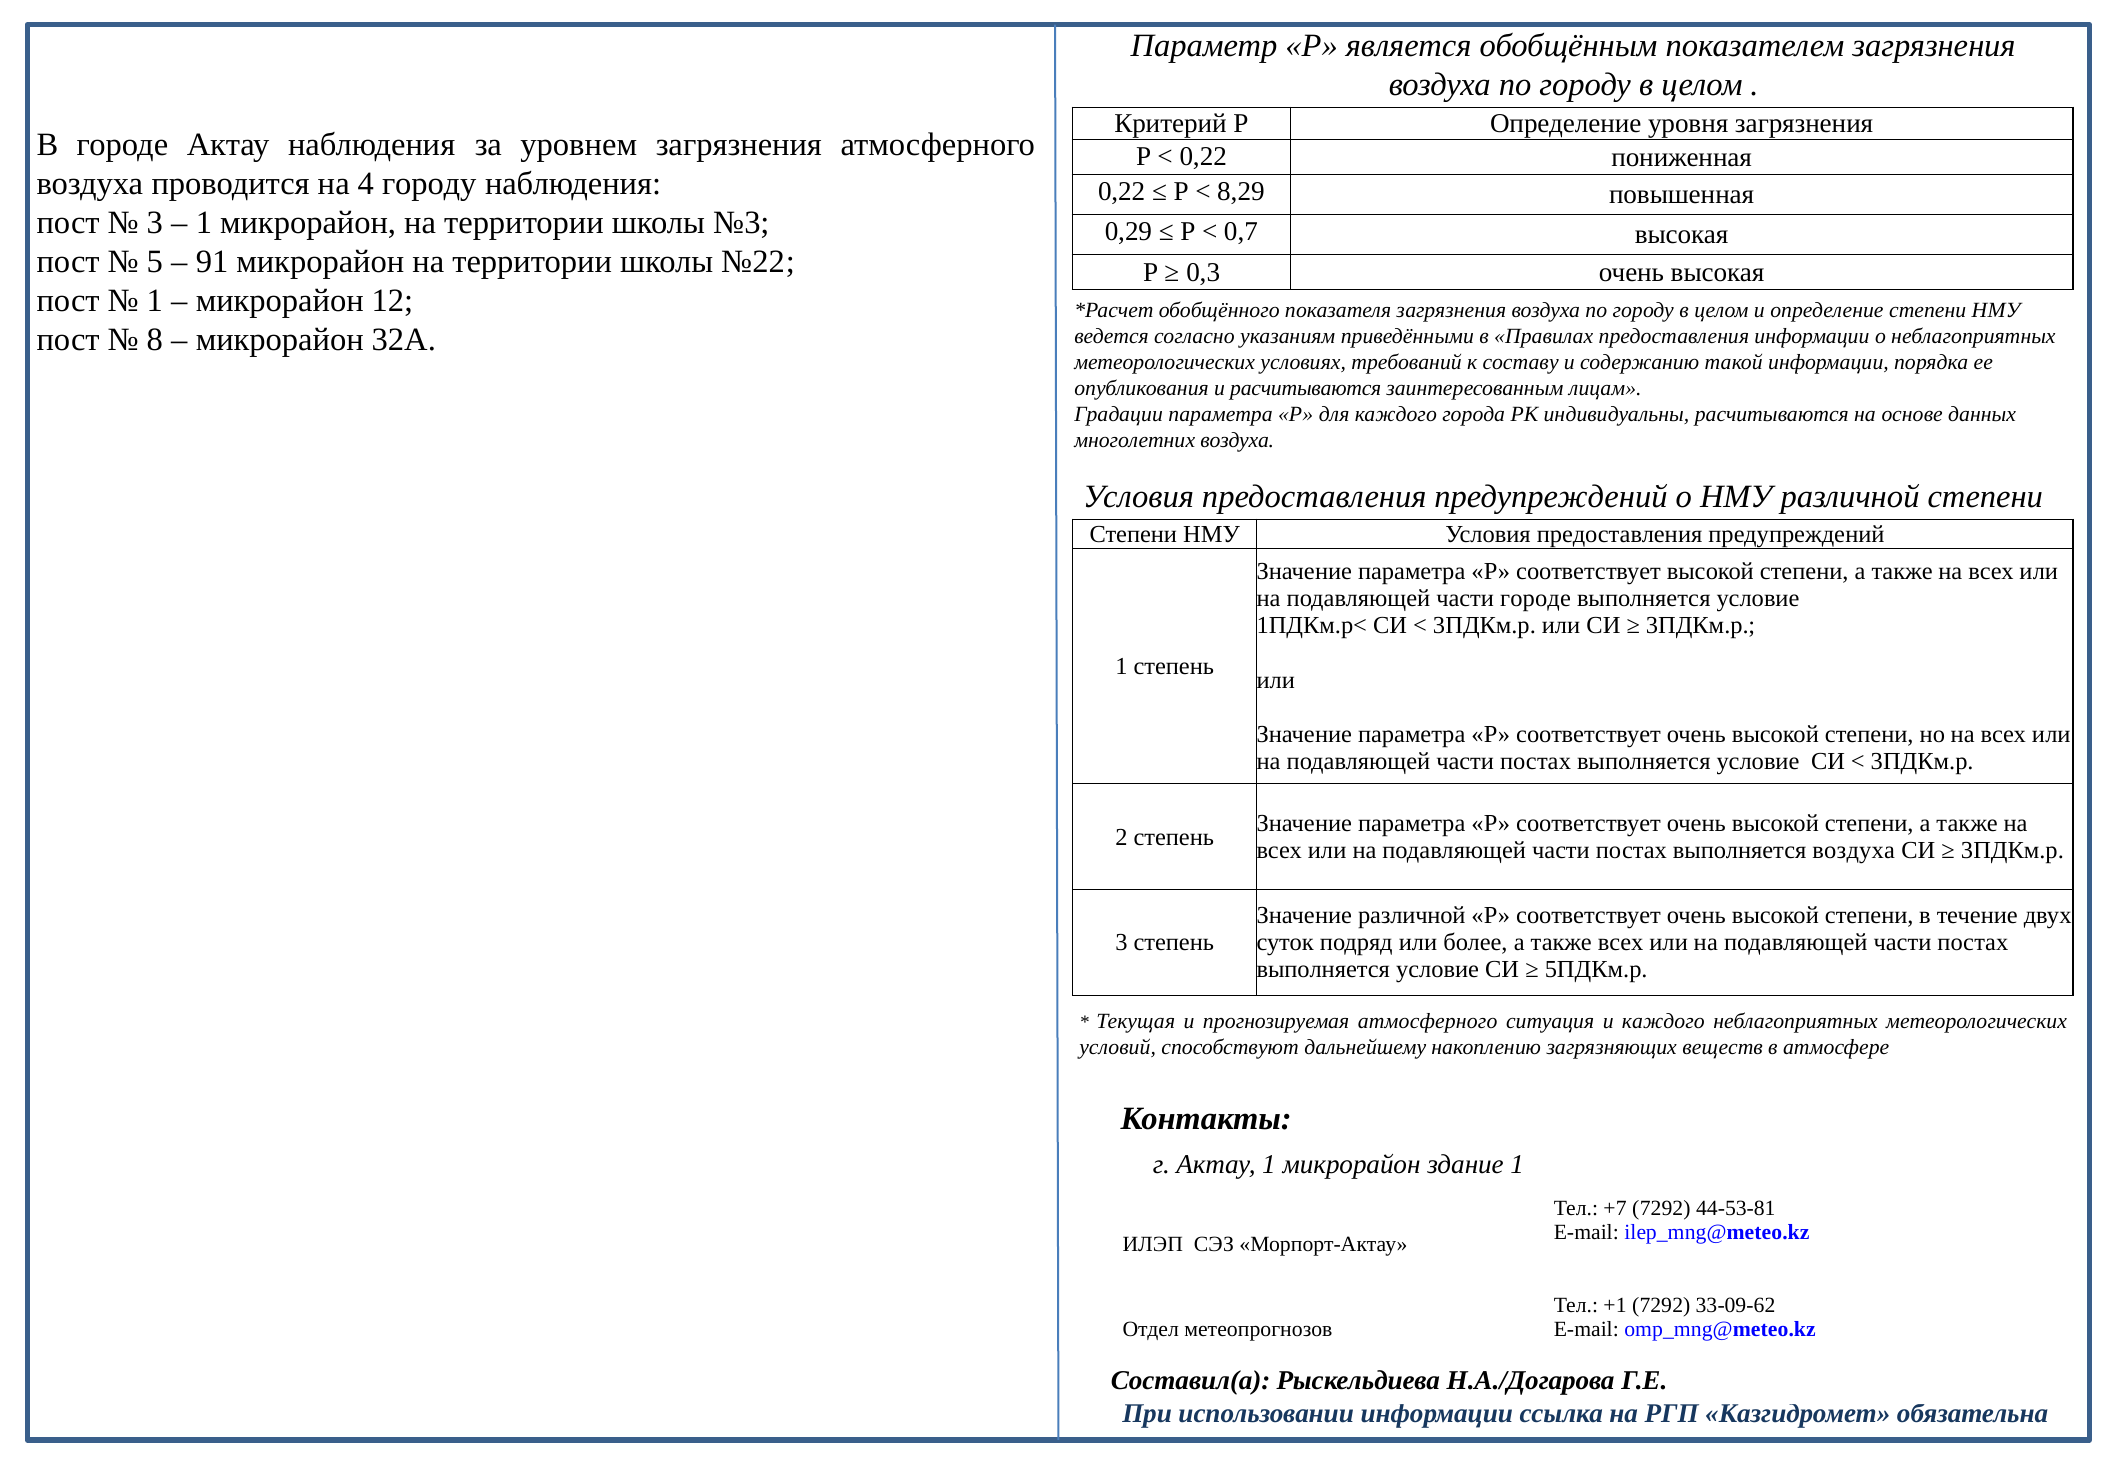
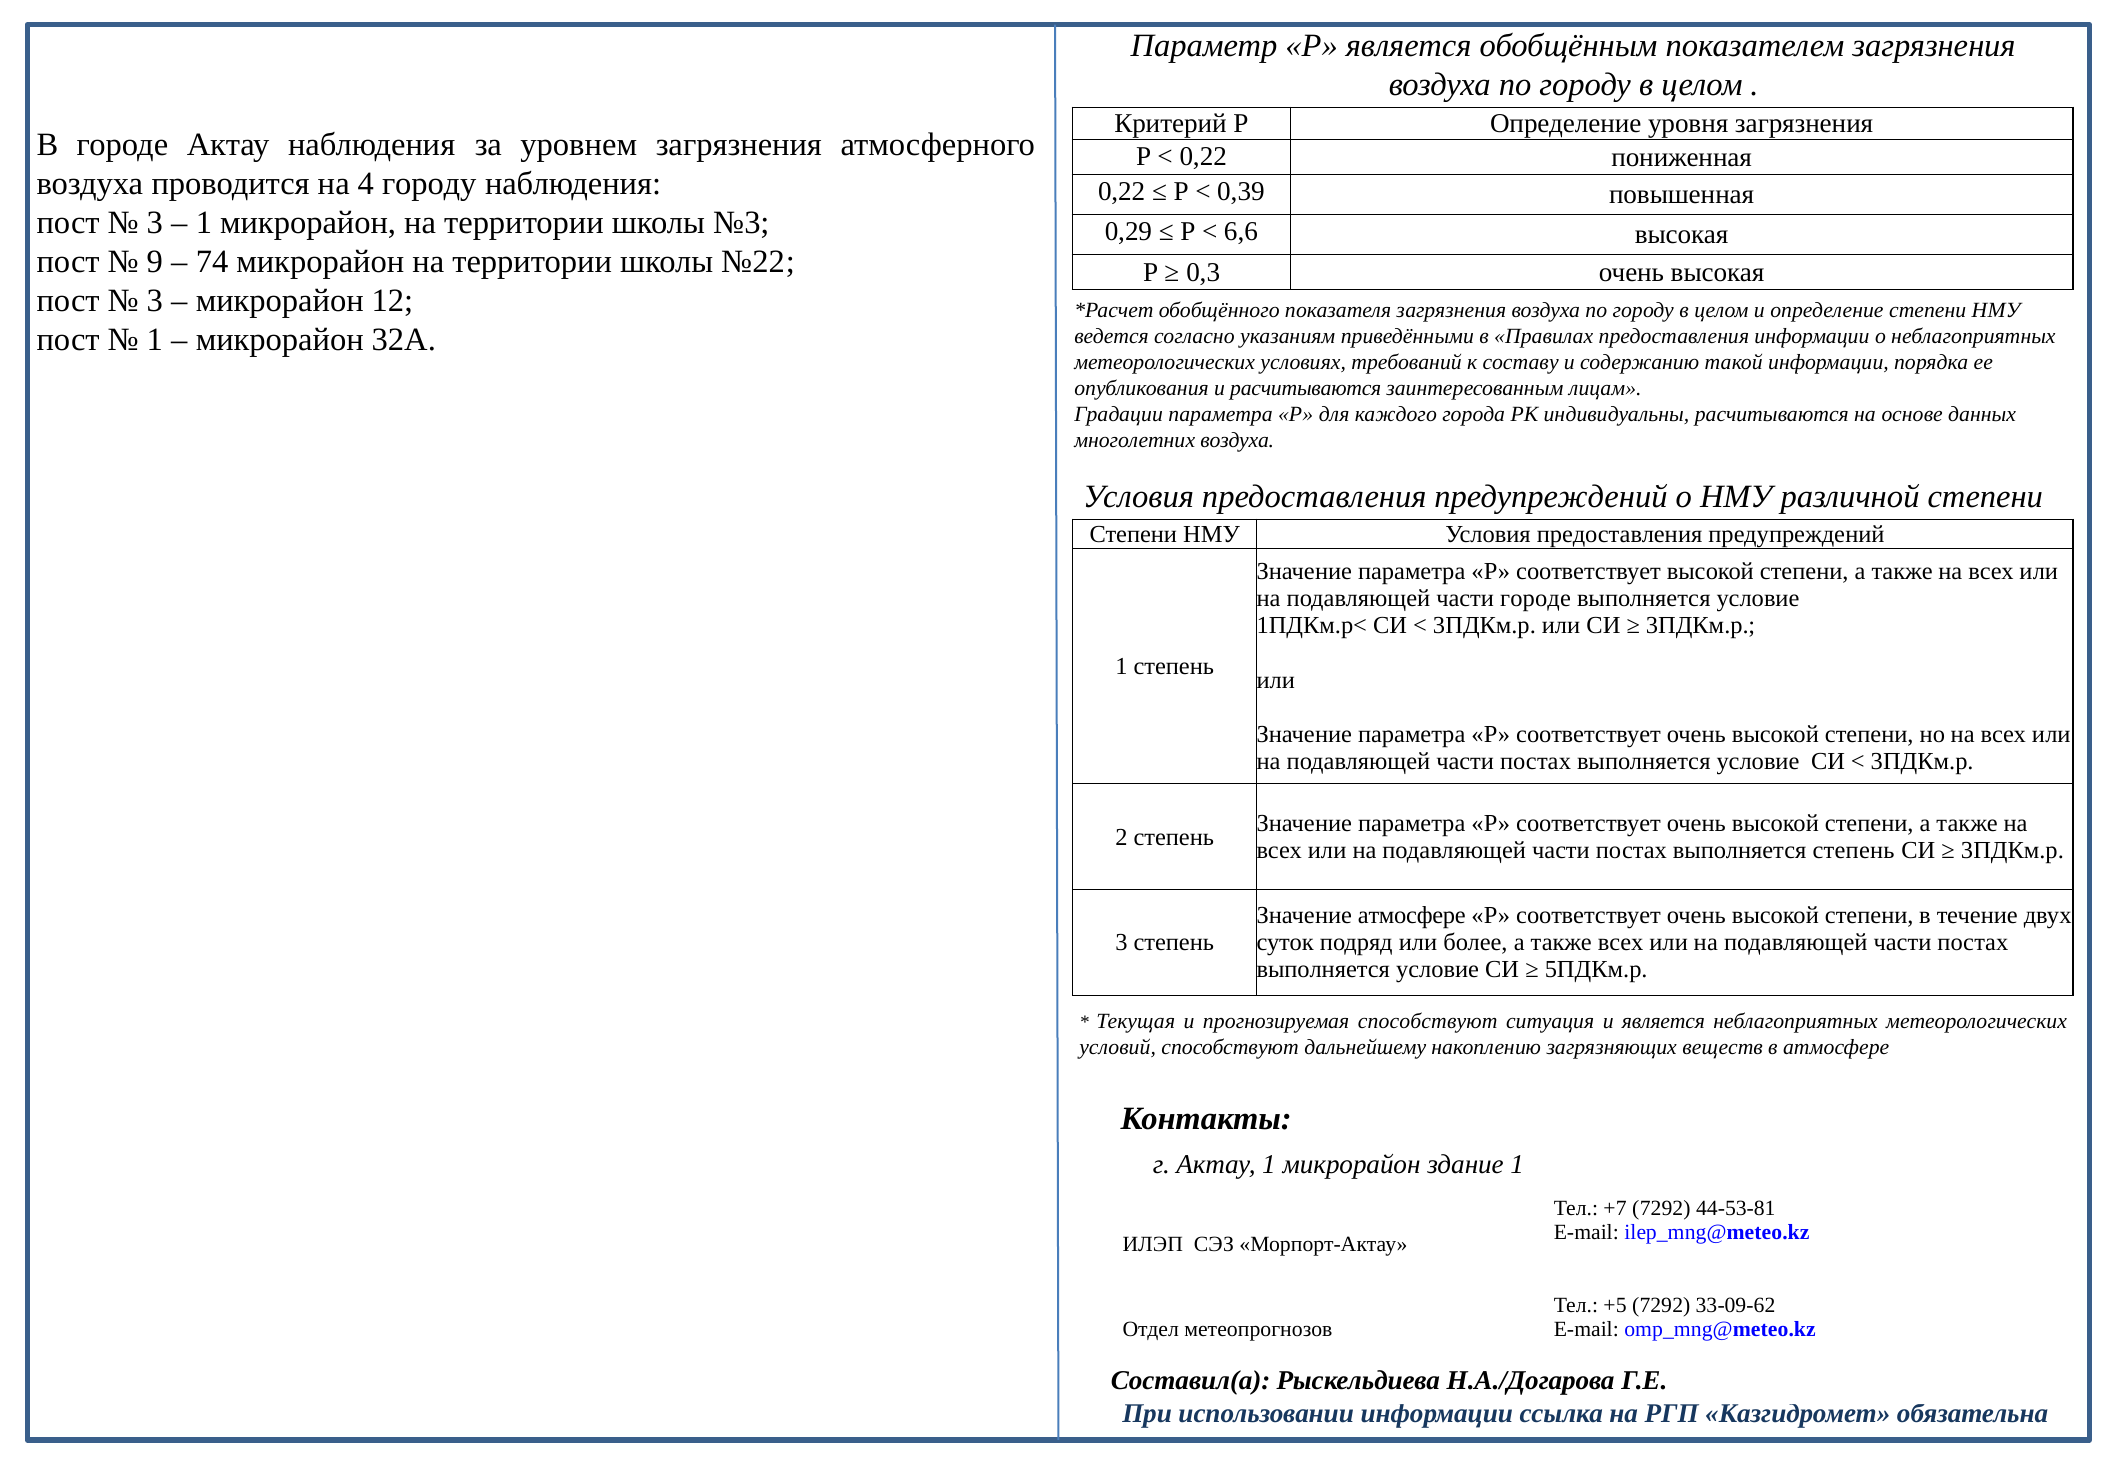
8,29: 8,29 -> 0,39
0,7: 0,7 -> 6,6
5: 5 -> 9
91: 91 -> 74
1 at (155, 301): 1 -> 3
8 at (155, 340): 8 -> 1
выполняется воздуха: воздуха -> степень
Значение различной: различной -> атмосфере
прогнозируемая атмосферного: атмосферного -> способствуют
и каждого: каждого -> является
+1: +1 -> +5
